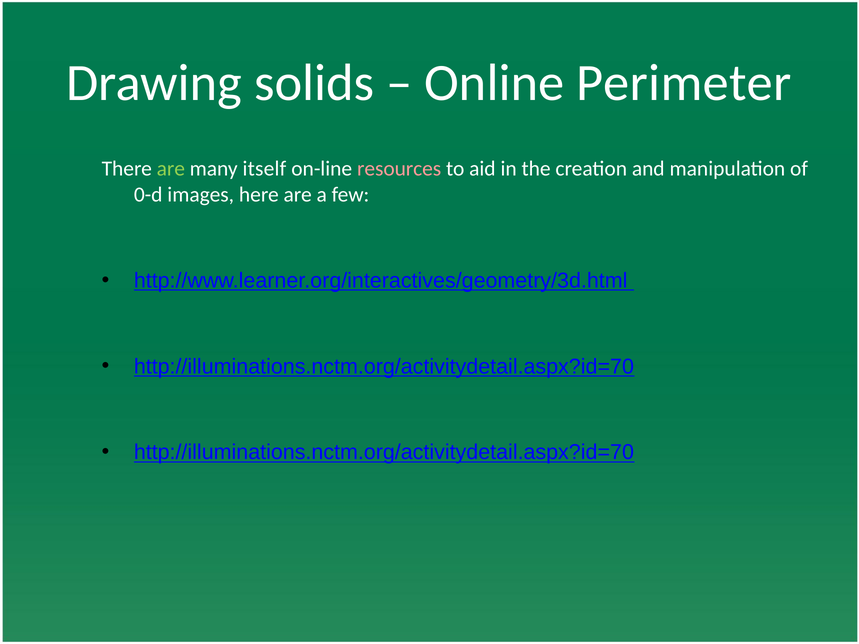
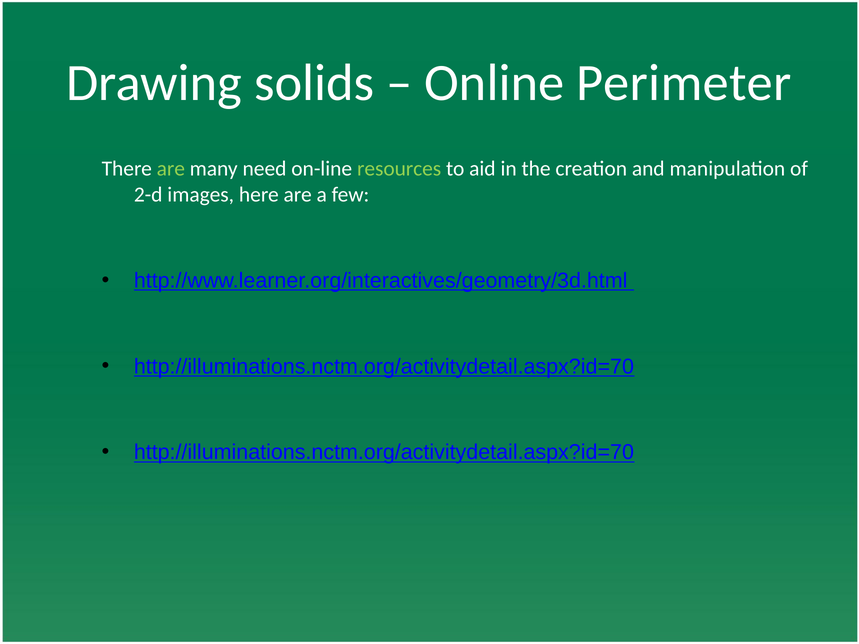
itself: itself -> need
resources colour: pink -> light green
0-d: 0-d -> 2-d
